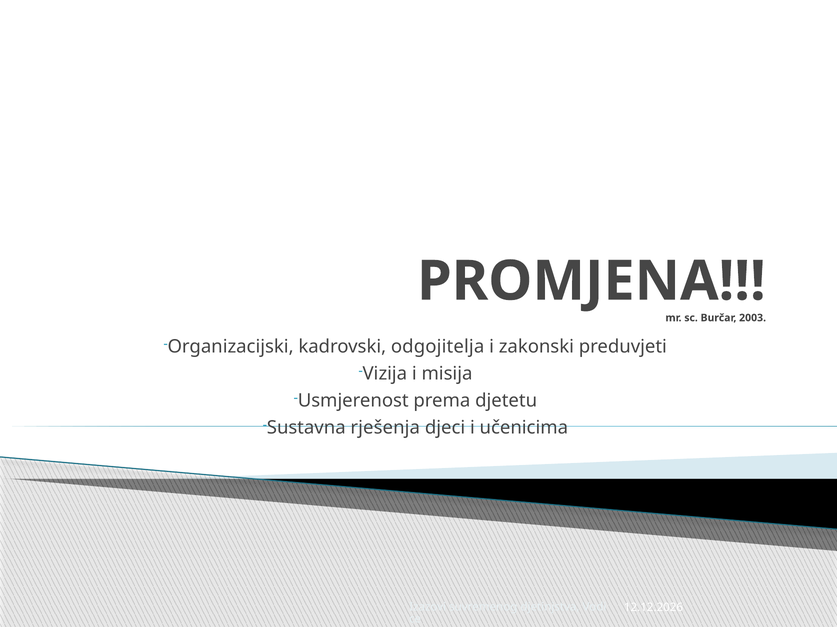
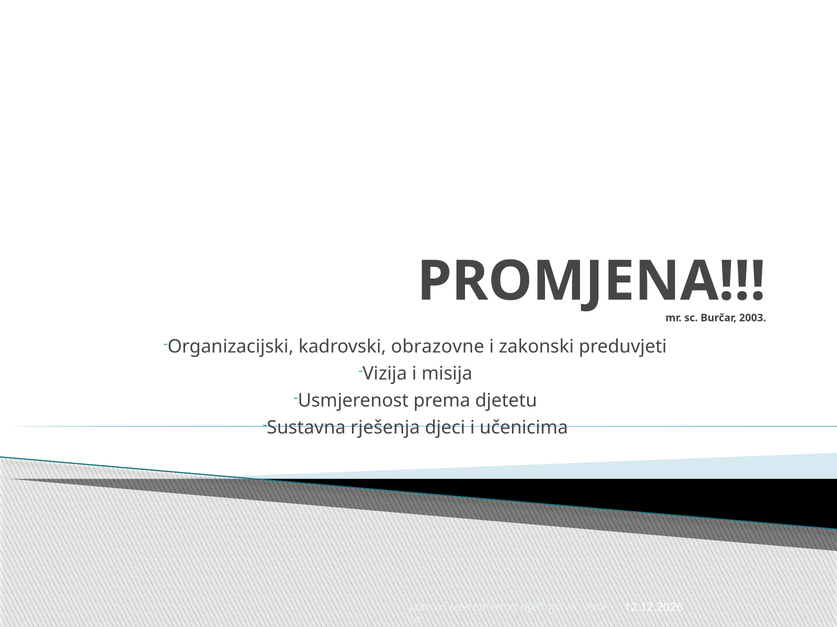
odgojitelja: odgojitelja -> obrazovne
